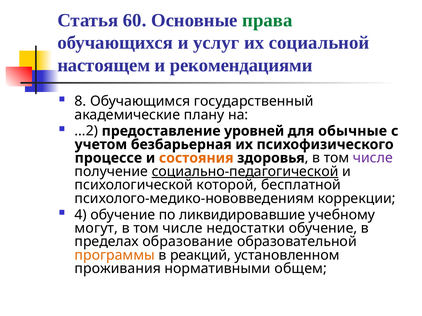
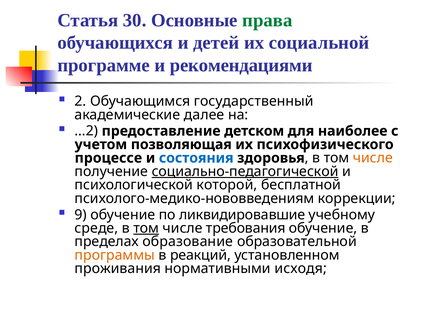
60: 60 -> 30
услуг: услуг -> детей
настоящем: настоящем -> программе
8: 8 -> 2
плану: плану -> далее
уровней: уровней -> детском
обычные: обычные -> наиболее
безбарьерная: безбарьерная -> позволяющая
состояния colour: orange -> blue
числе at (373, 158) colour: purple -> orange
4: 4 -> 9
могут: могут -> среде
том at (146, 229) underline: none -> present
недостатки: недостатки -> требования
общем: общем -> исходя
